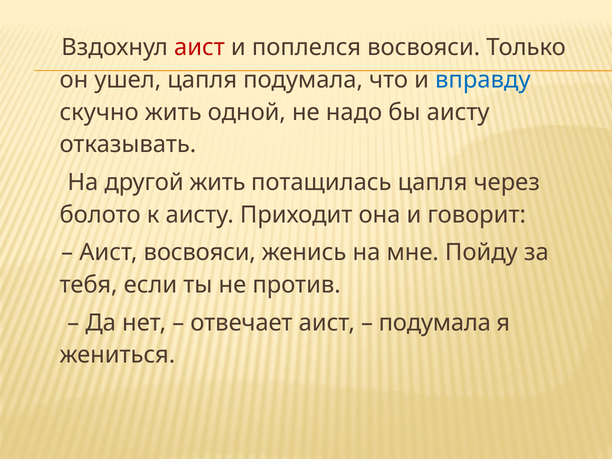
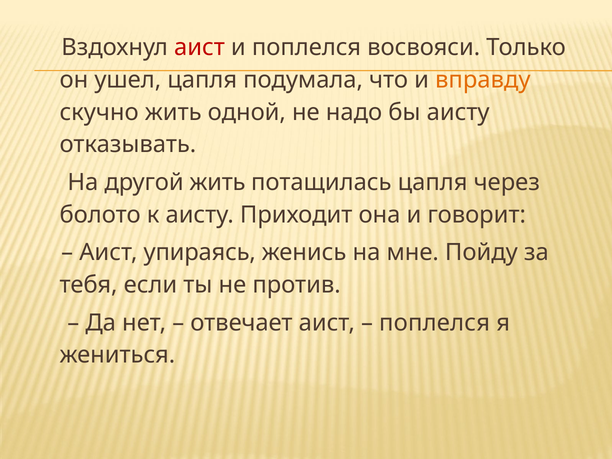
вправду colour: blue -> orange
Аист восвояси: восвояси -> упираясь
подумала at (435, 323): подумала -> поплелся
